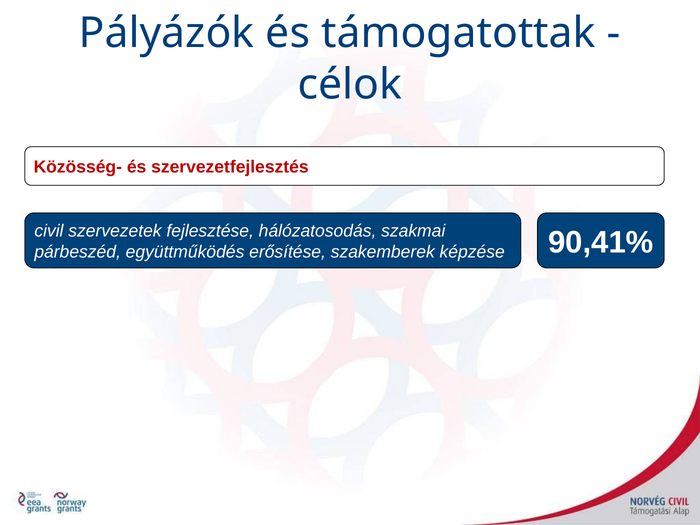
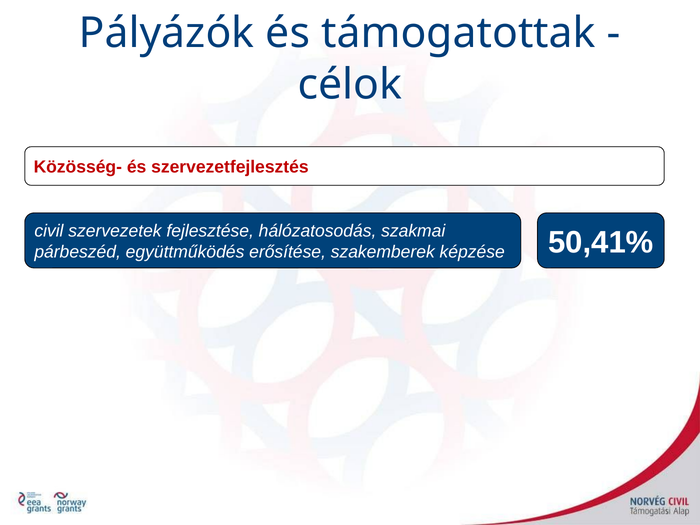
90,41%: 90,41% -> 50,41%
